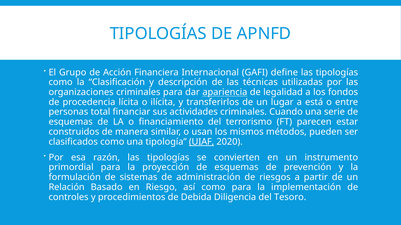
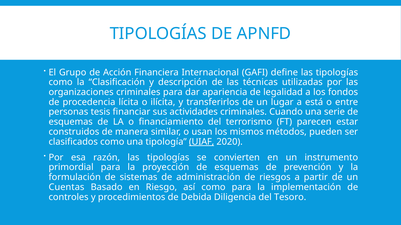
apariencia underline: present -> none
total: total -> tesis
Relación: Relación -> Cuentas
